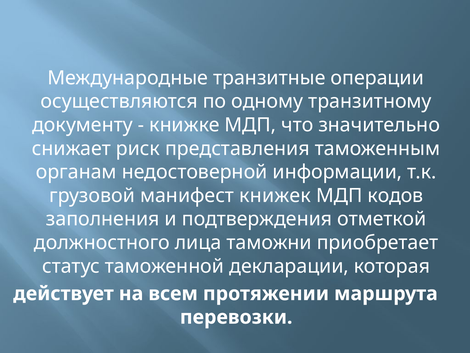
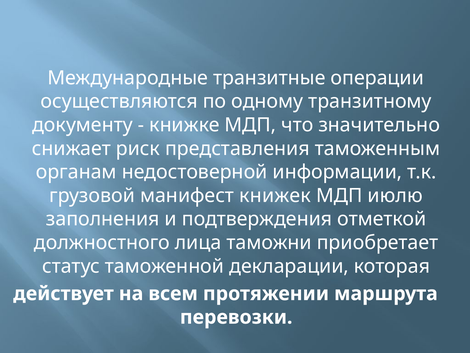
кодов: кодов -> июлю
